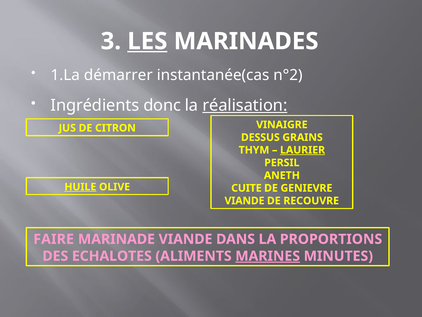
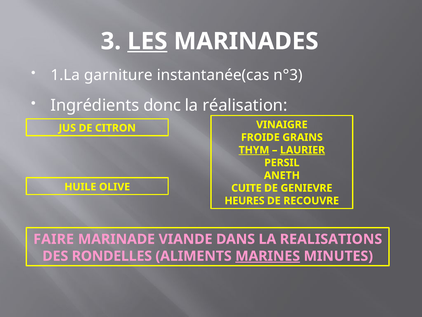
démarrer: démarrer -> garniture
n°2: n°2 -> n°3
réalisation underline: present -> none
DESSUS: DESSUS -> FROIDE
THYM underline: none -> present
HUILE underline: present -> none
VIANDE at (245, 200): VIANDE -> HEURES
PROPORTIONS: PROPORTIONS -> REALISATIONS
ECHALOTES: ECHALOTES -> RONDELLES
